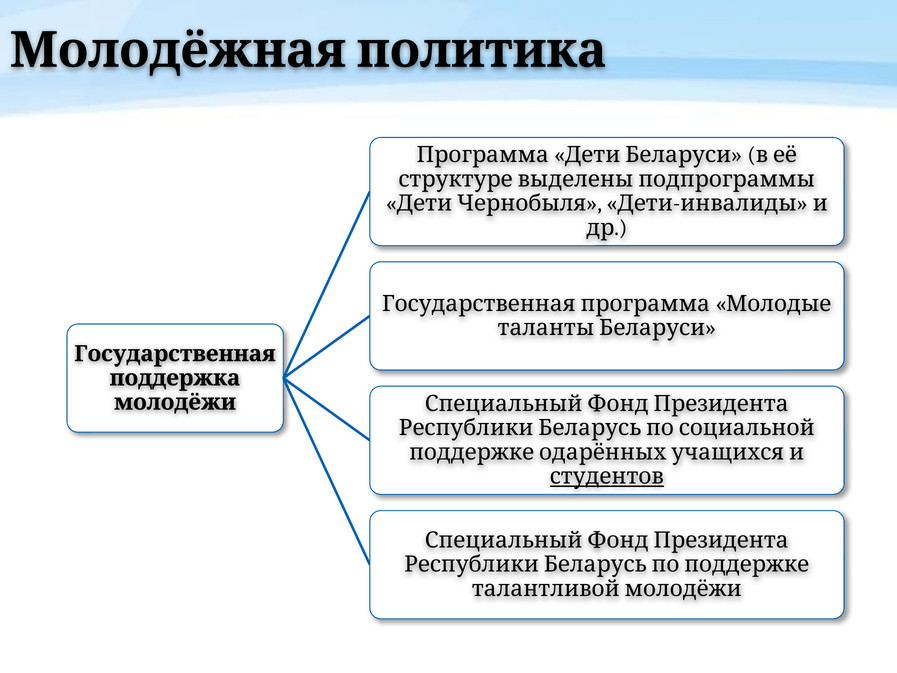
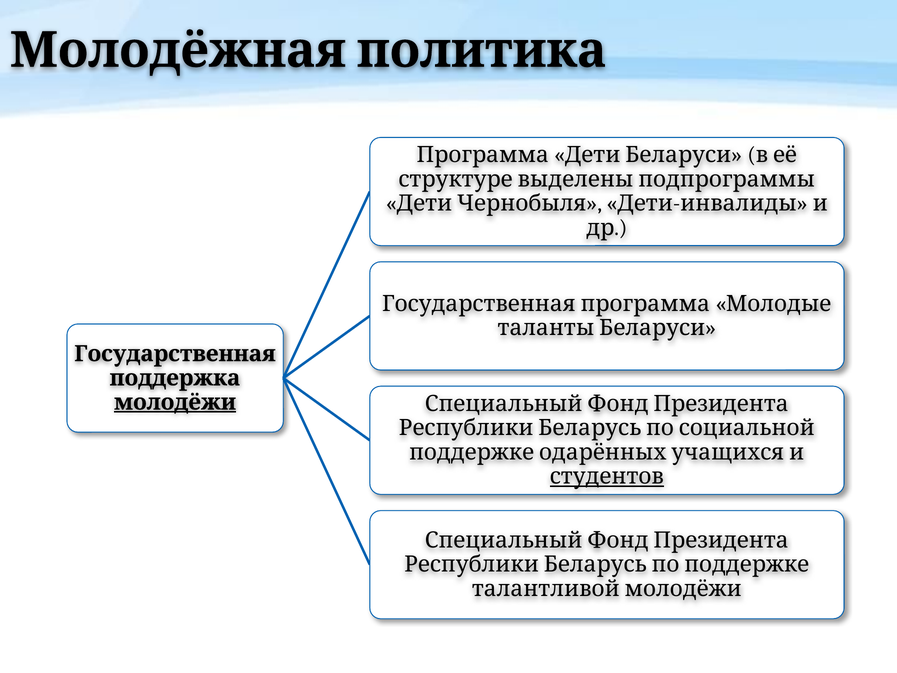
молодёжи underline: none -> present
